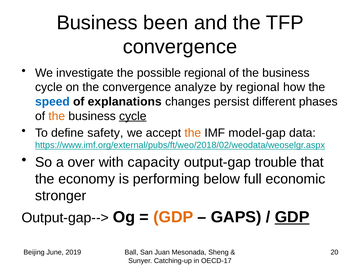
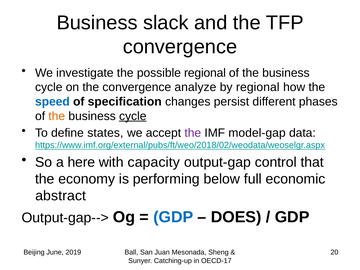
been: been -> slack
explanations: explanations -> specification
safety: safety -> states
the at (193, 133) colour: orange -> purple
over: over -> here
trouble: trouble -> control
stronger: stronger -> abstract
GDP at (173, 217) colour: orange -> blue
GAPS: GAPS -> DOES
GDP at (292, 217) underline: present -> none
